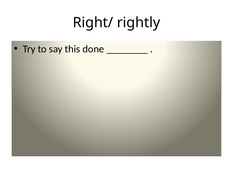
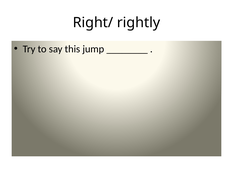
done: done -> jump
